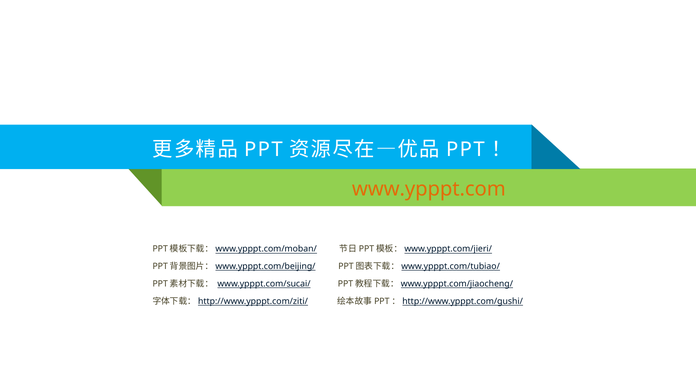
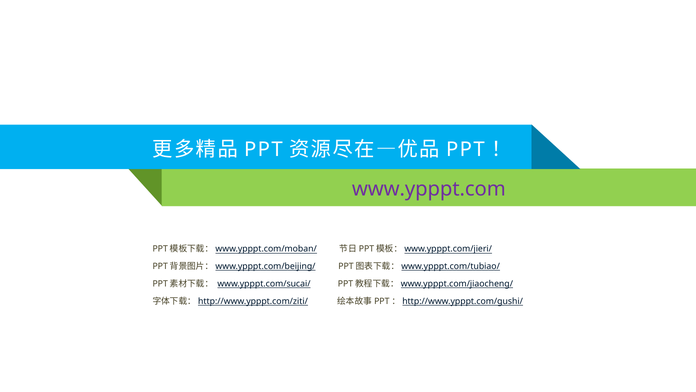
www.ypppt.com colour: orange -> purple
